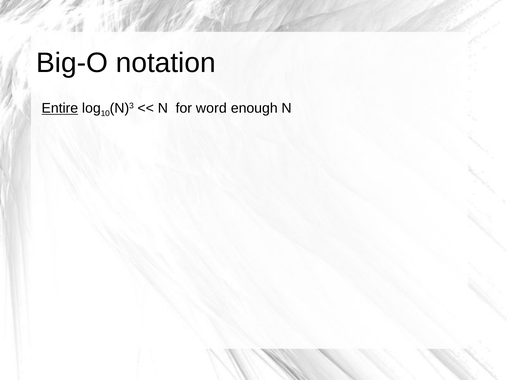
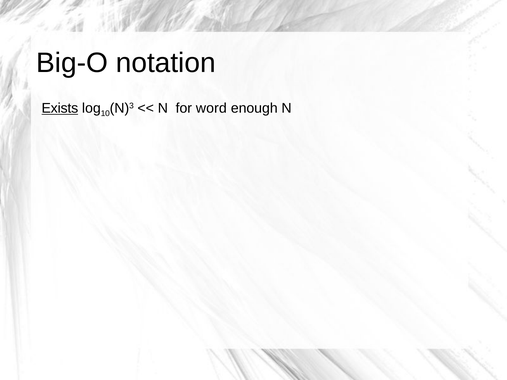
Entire: Entire -> Exists
